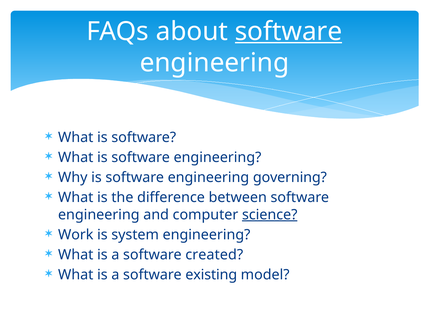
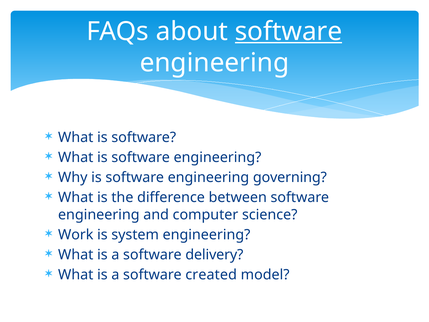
science underline: present -> none
created: created -> delivery
existing: existing -> created
